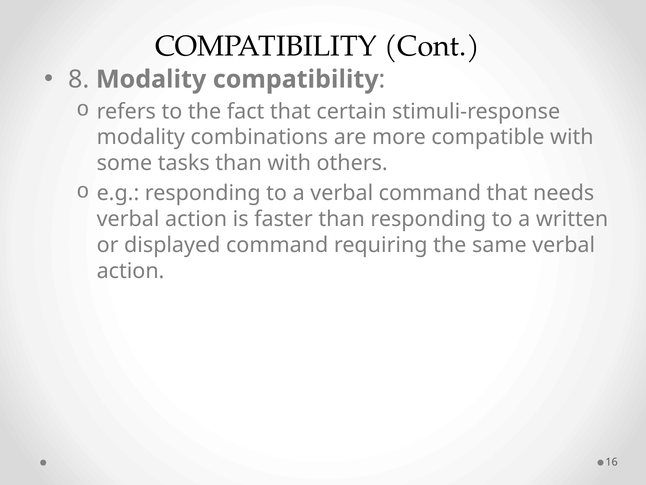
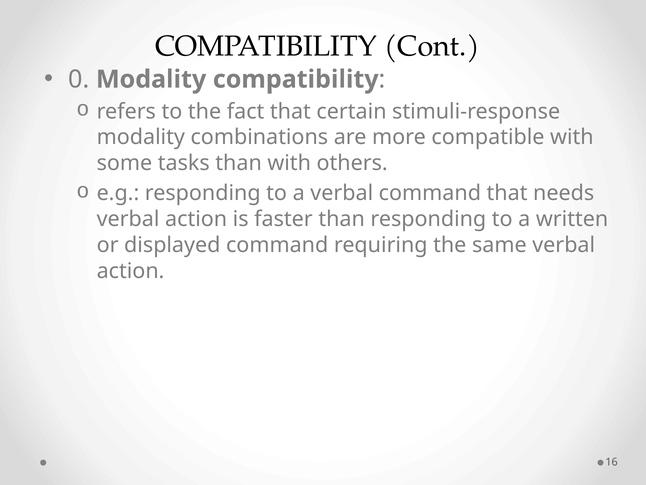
8: 8 -> 0
